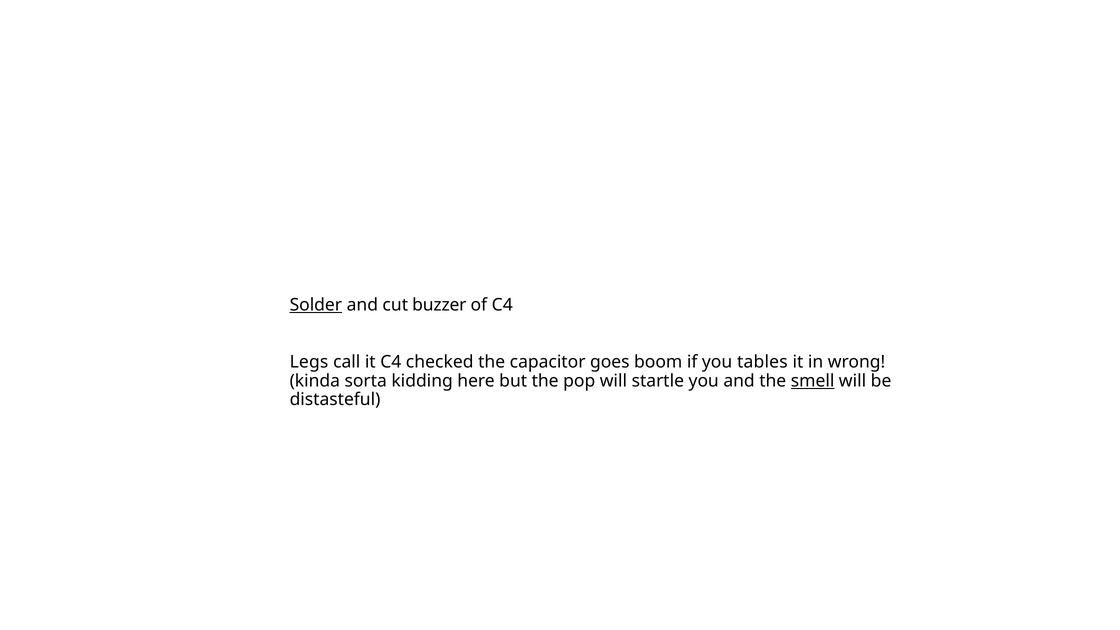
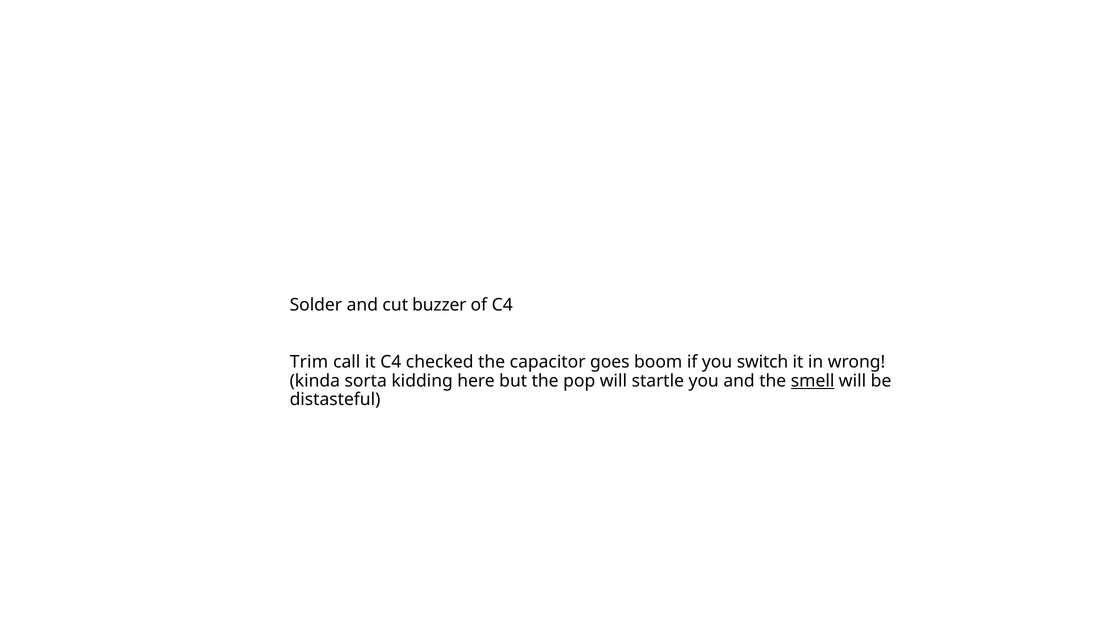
Solder underline: present -> none
Legs: Legs -> Trim
tables: tables -> switch
